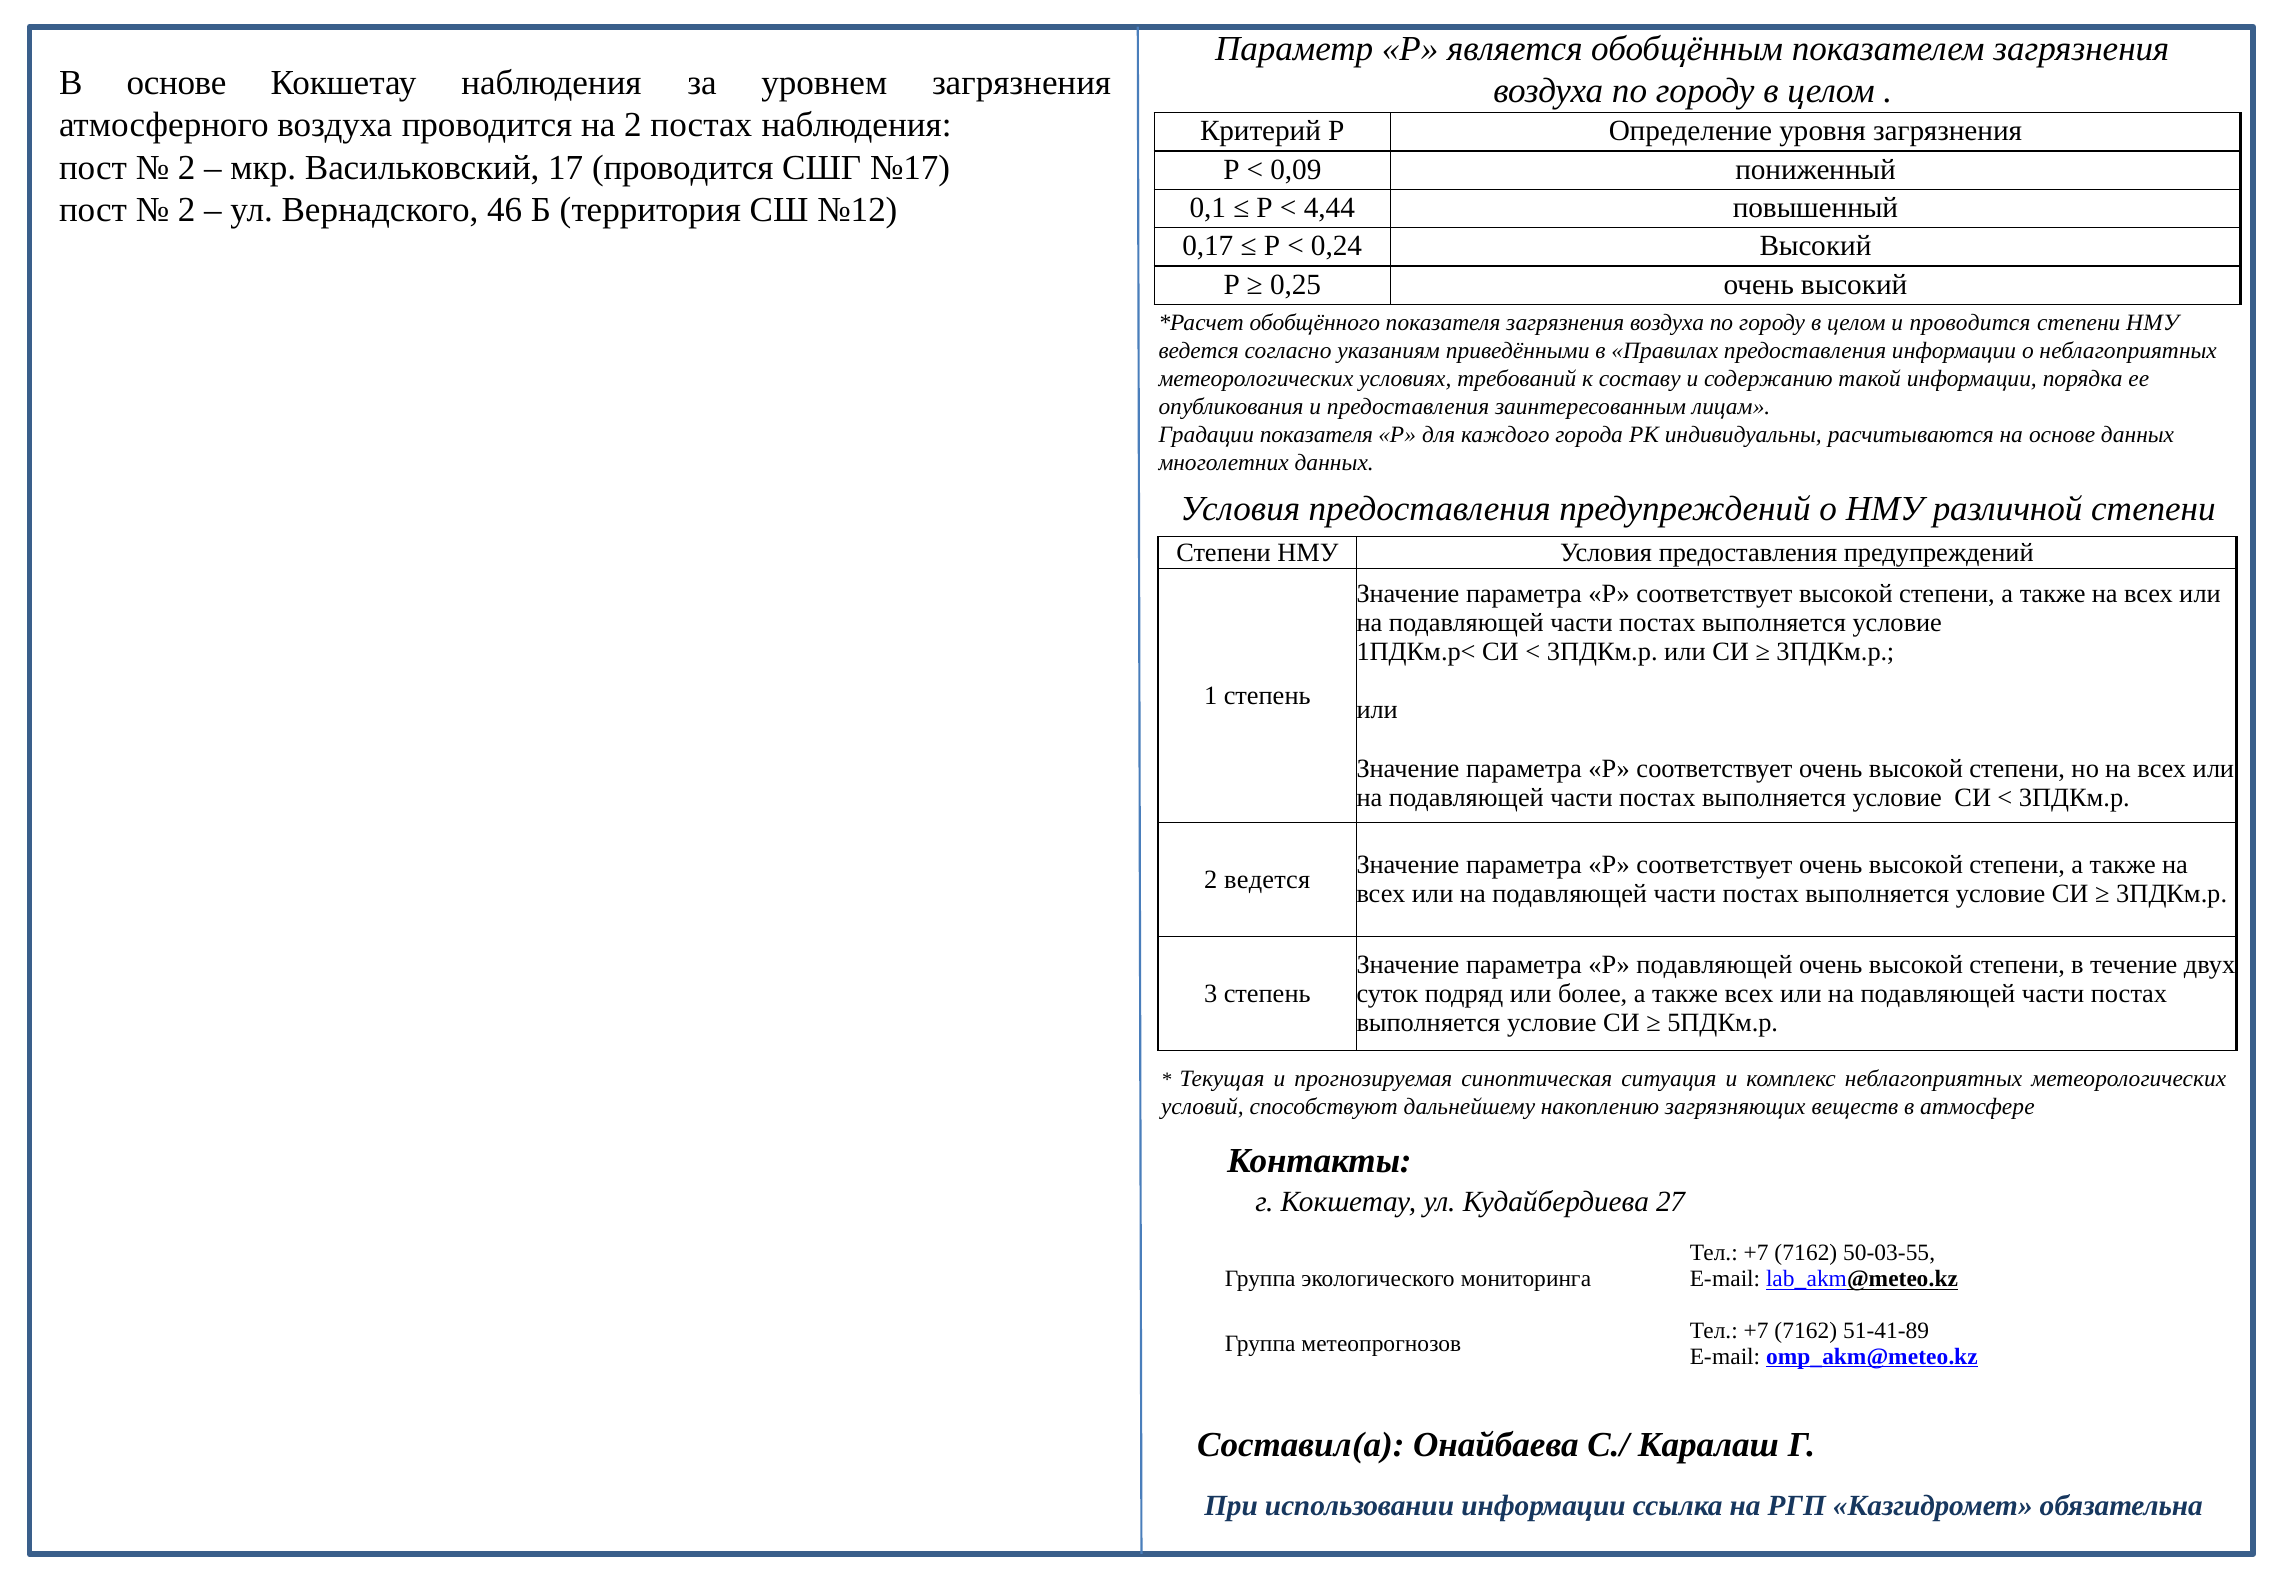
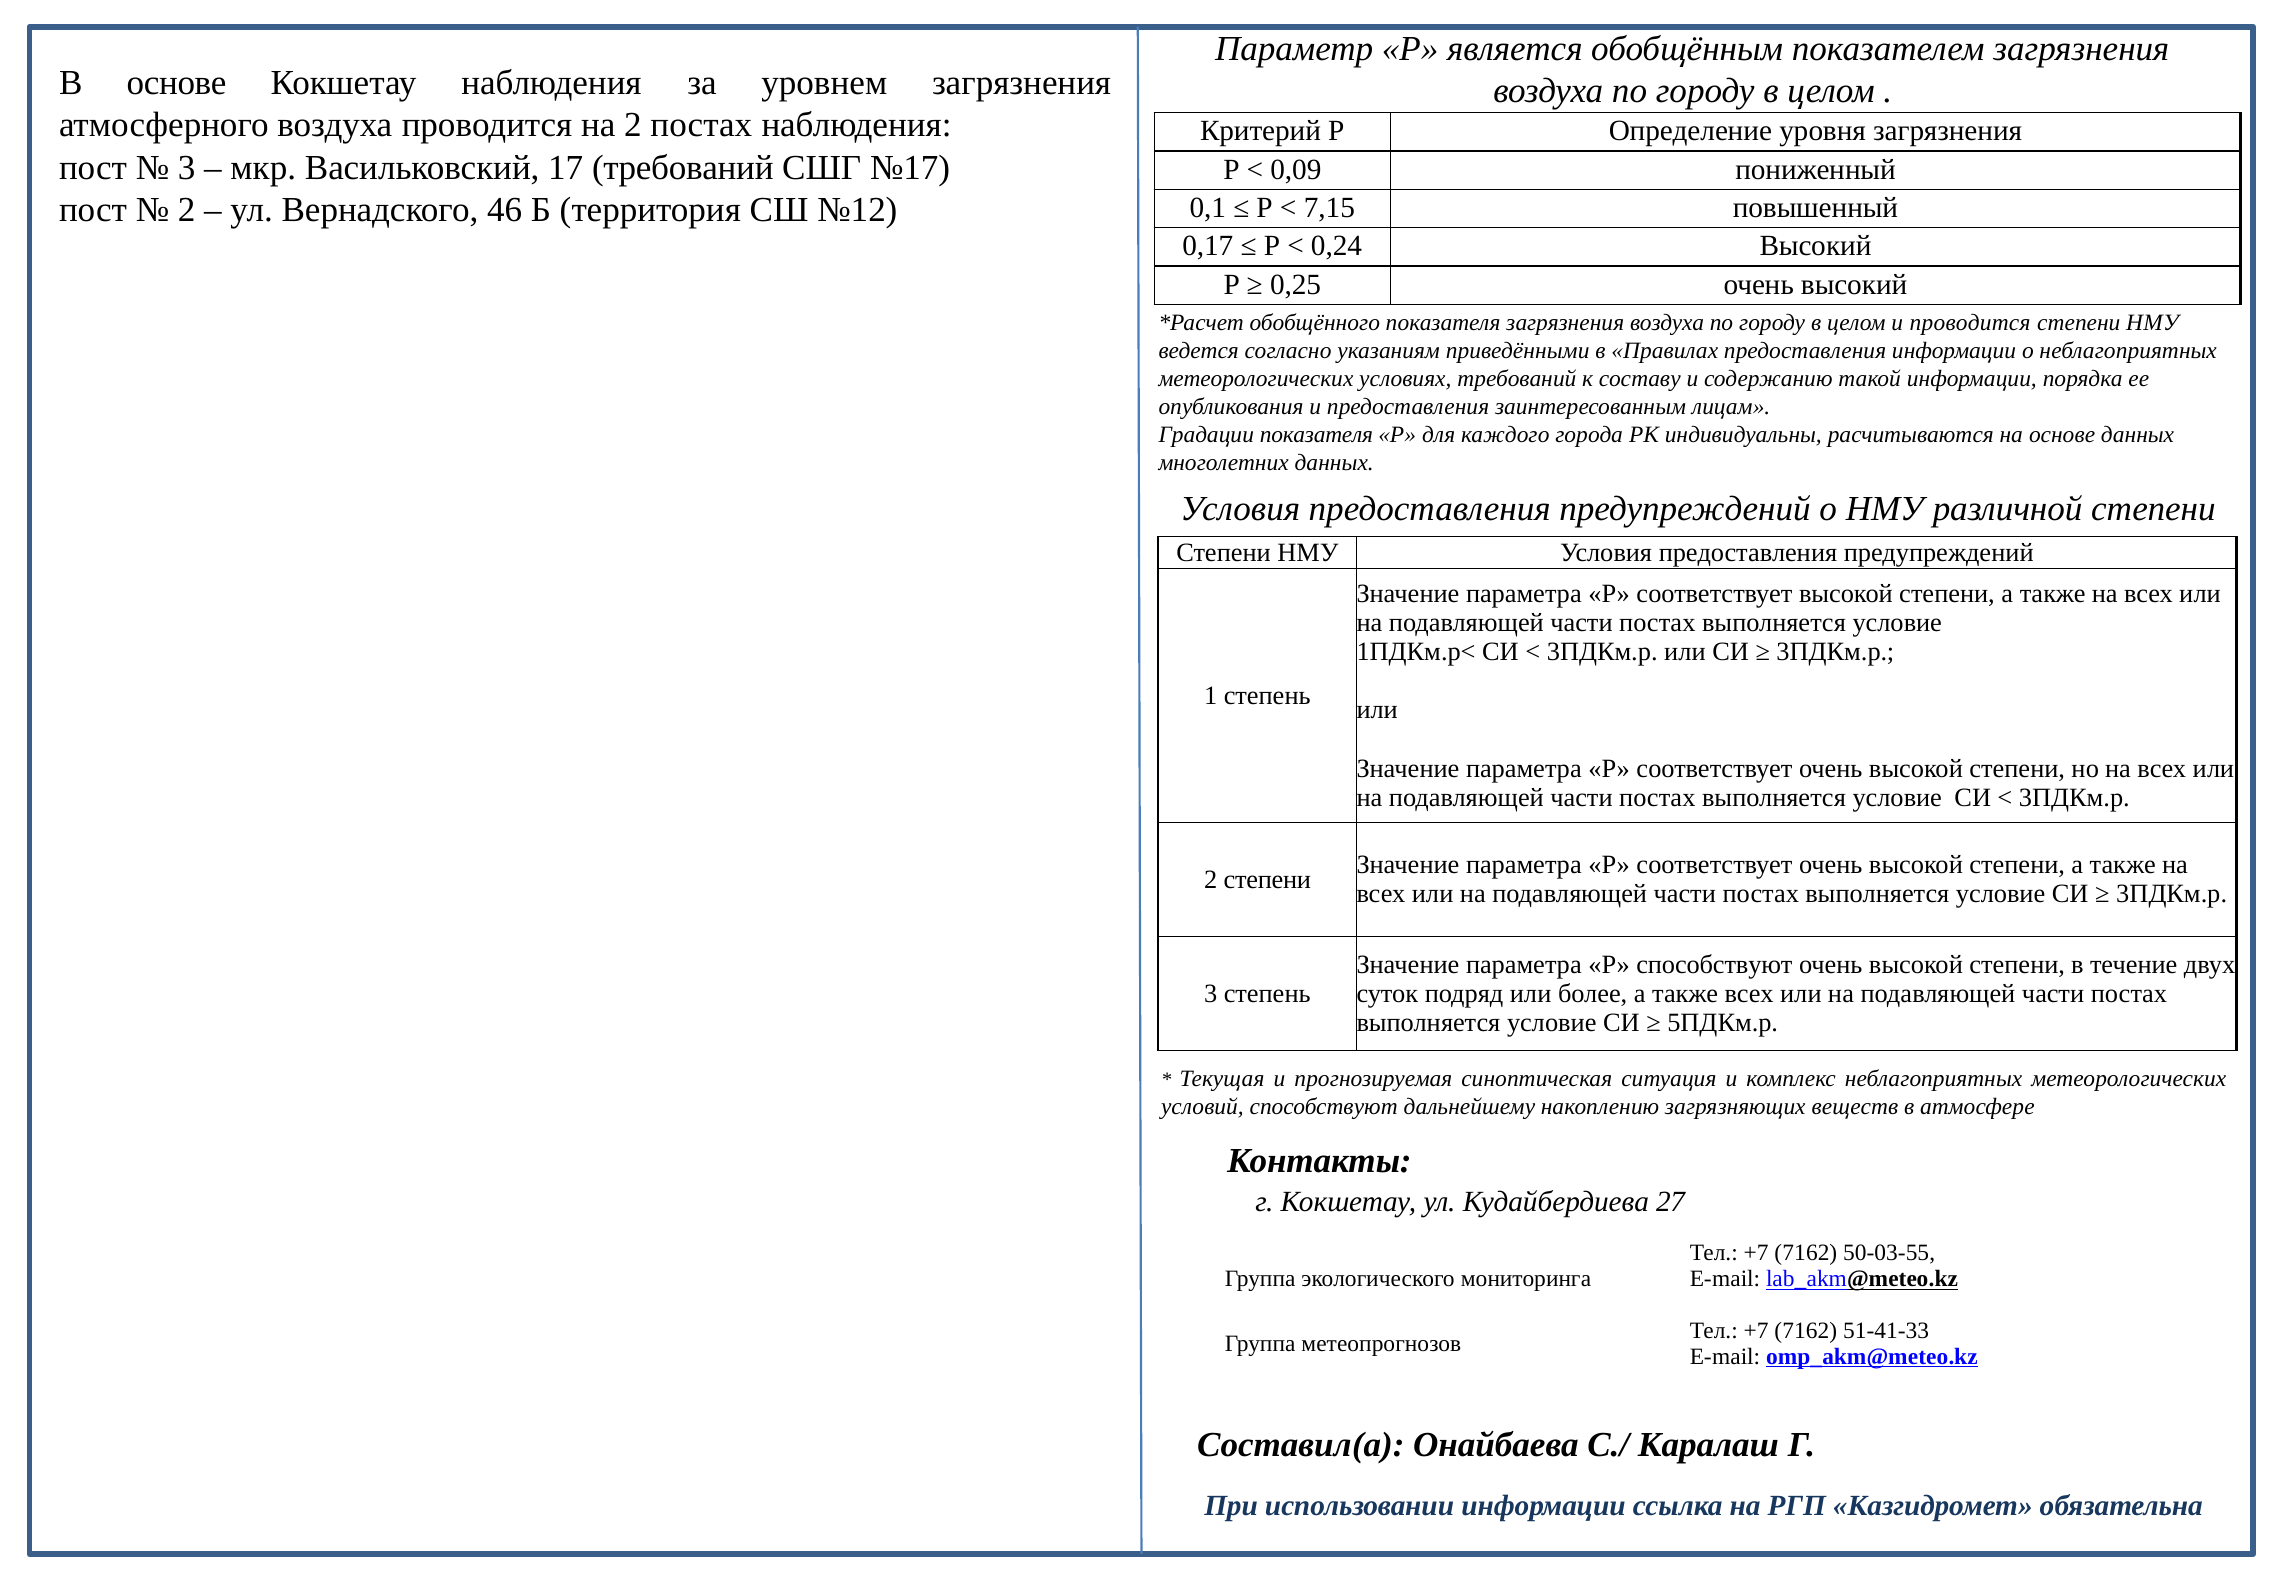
2 at (187, 167): 2 -> 3
17 проводится: проводится -> требований
4,44: 4,44 -> 7,15
2 ведется: ведется -> степени
Р подавляющей: подавляющей -> способствуют
51-41-89: 51-41-89 -> 51-41-33
